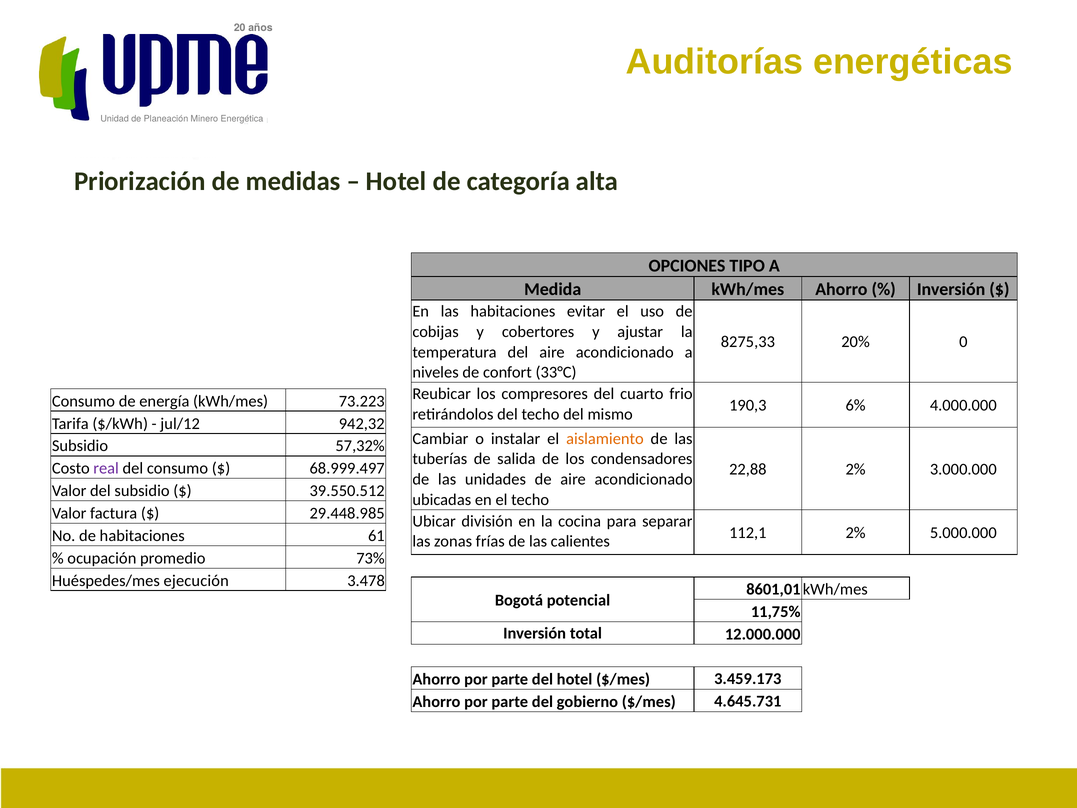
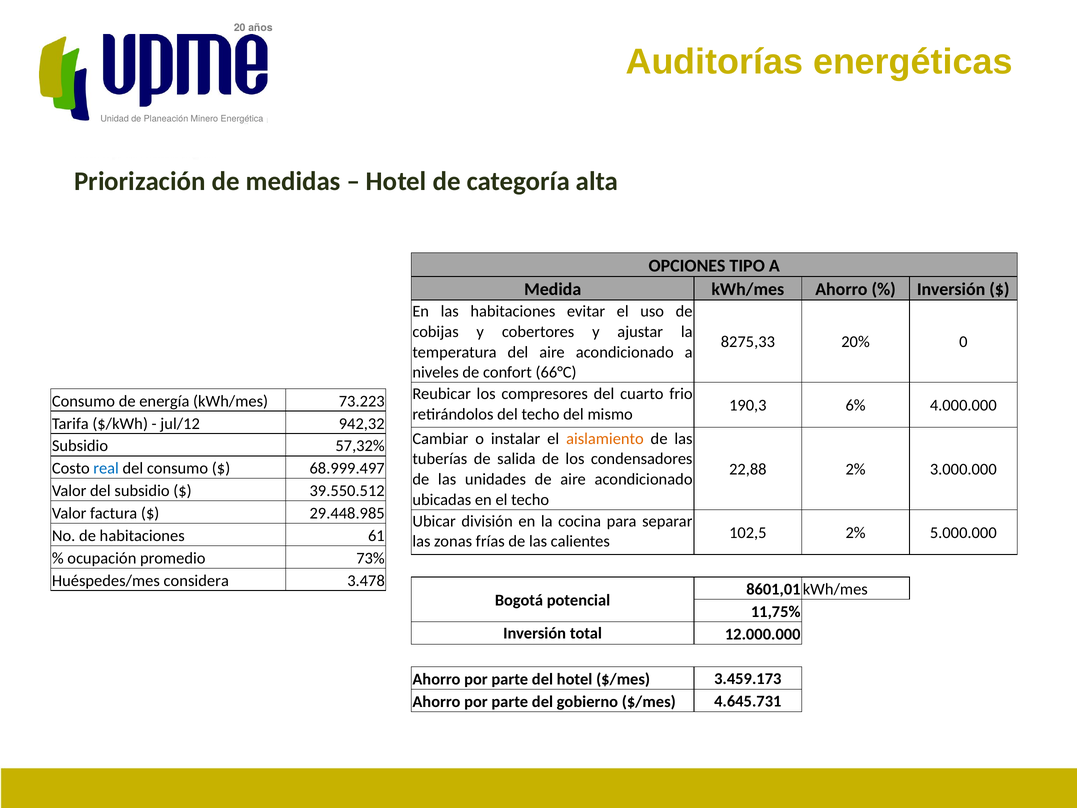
33°C: 33°C -> 66°C
real colour: purple -> blue
112,1: 112,1 -> 102,5
ejecución: ejecución -> considera
